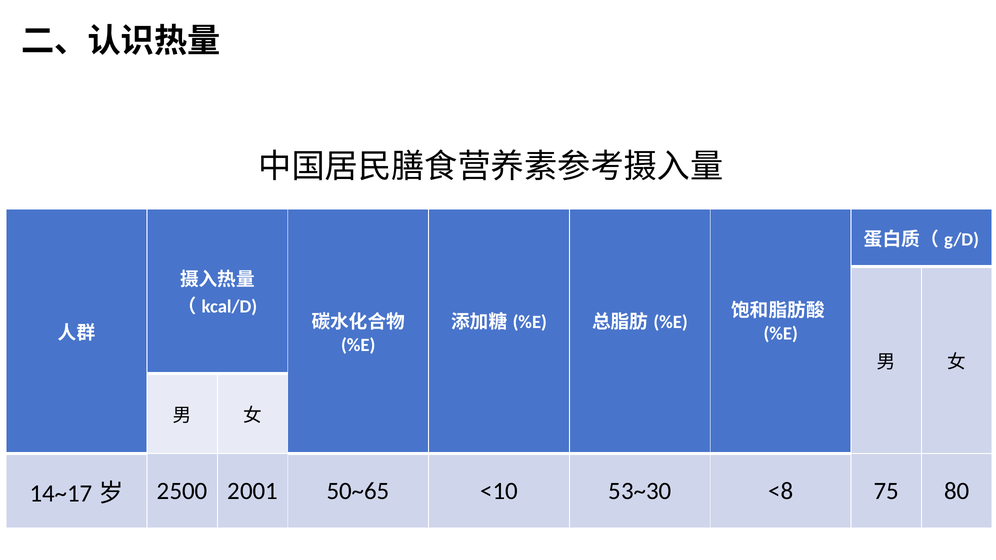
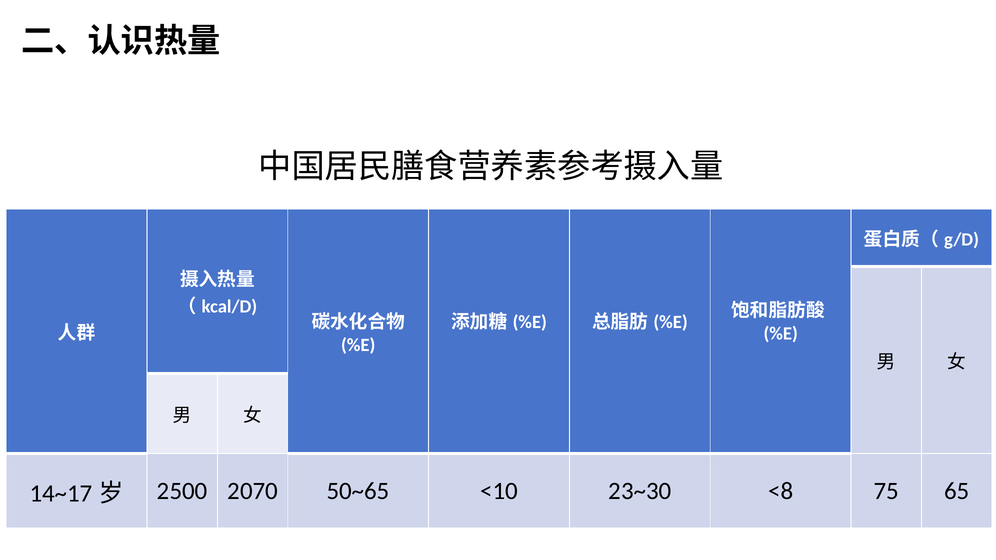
2001: 2001 -> 2070
53~30: 53~30 -> 23~30
80: 80 -> 65
